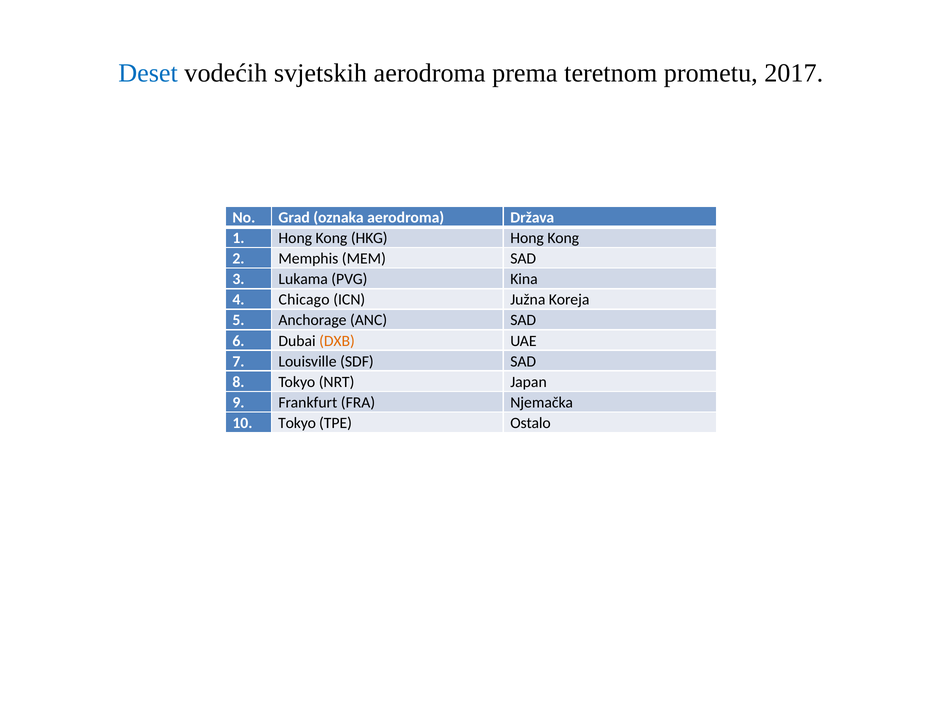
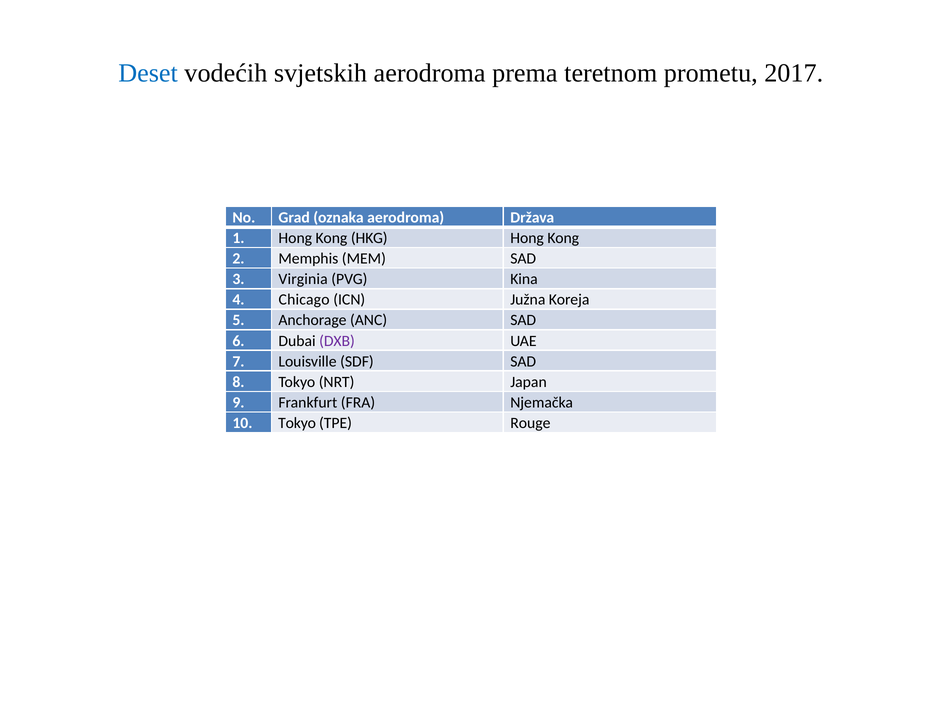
Lukama: Lukama -> Virginia
DXB colour: orange -> purple
Ostalo: Ostalo -> Rouge
